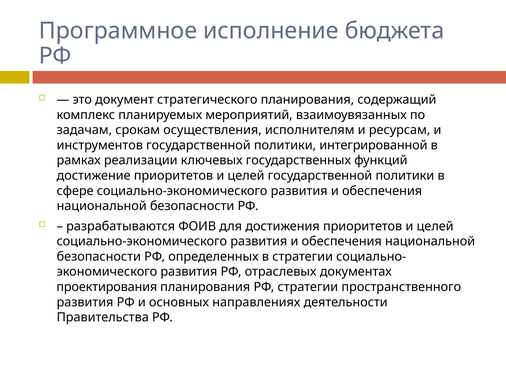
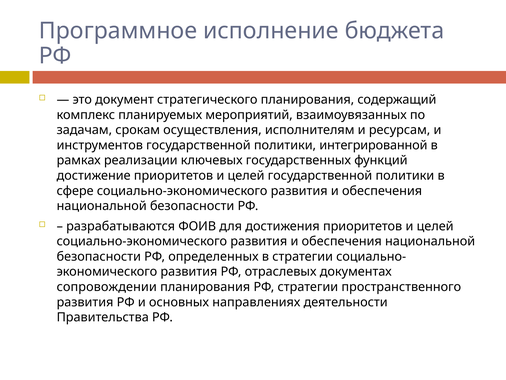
проектирования: проектирования -> сопровождении
